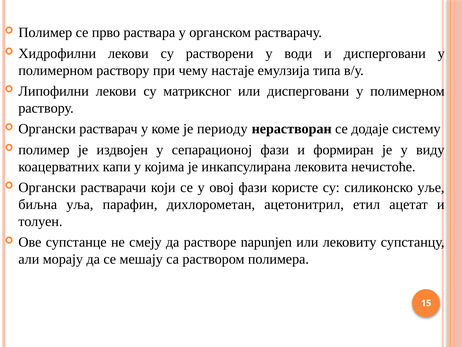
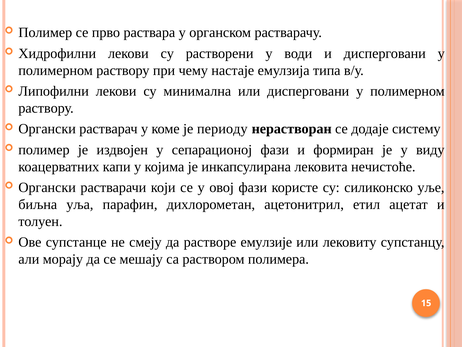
матриксног: матриксног -> минимална
napunjen: napunjen -> емулзије
